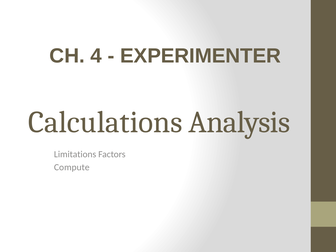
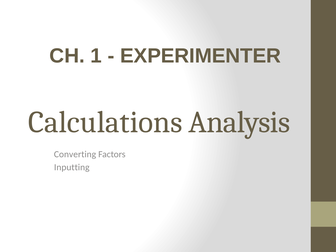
4: 4 -> 1
Limitations: Limitations -> Converting
Compute: Compute -> Inputting
